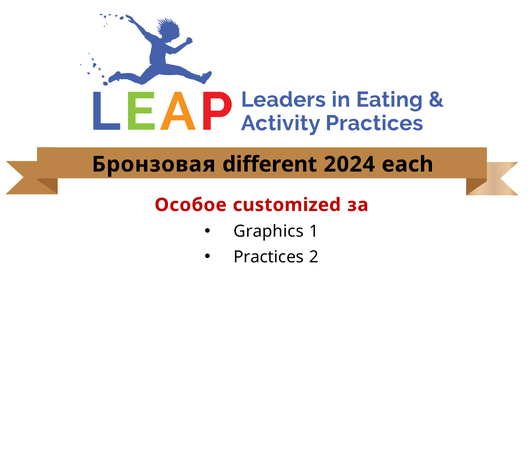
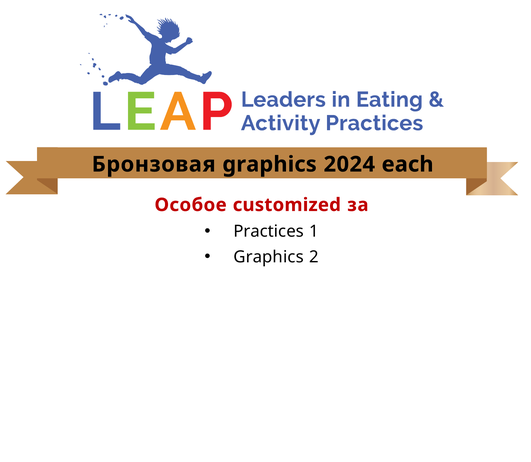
Бронзовая different: different -> graphics
Graphics: Graphics -> Practices
Practices at (269, 257): Practices -> Graphics
